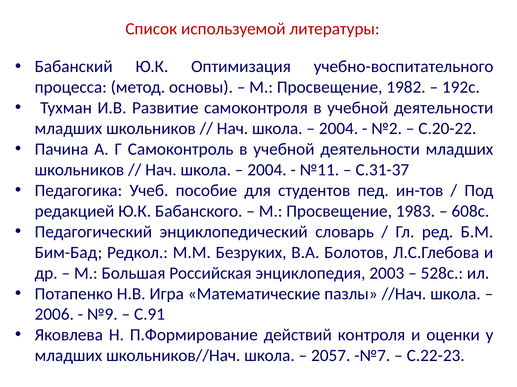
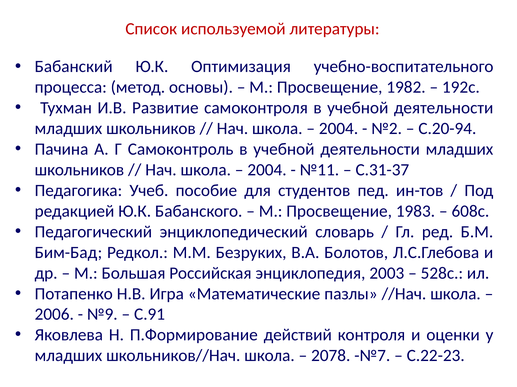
С.20-22: С.20-22 -> С.20-94
2057: 2057 -> 2078
